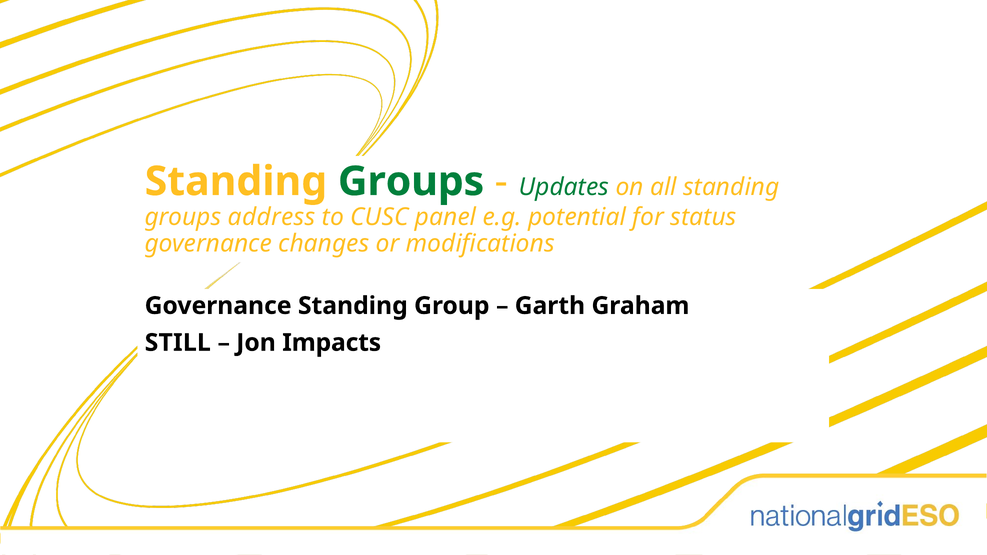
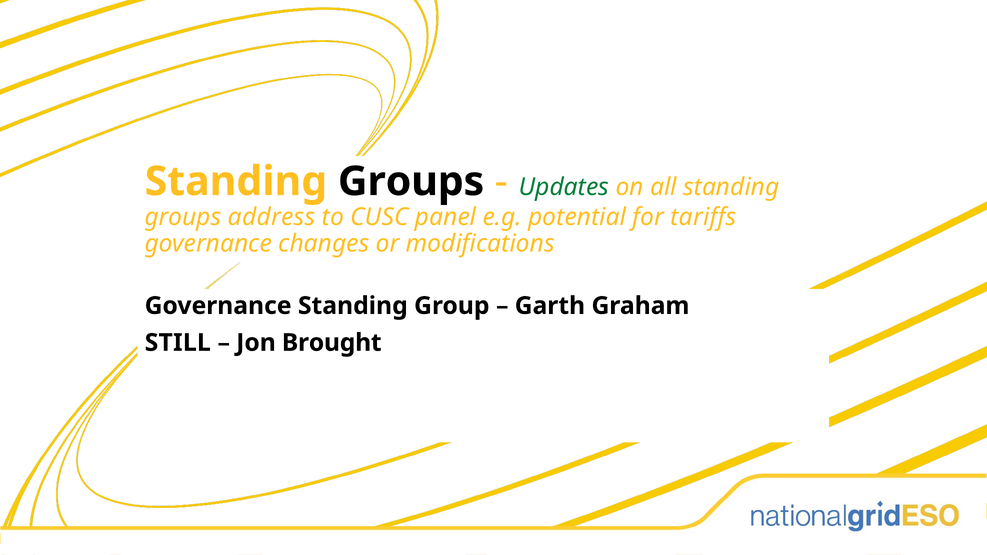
Groups at (411, 182) colour: green -> black
status: status -> tariffs
Impacts: Impacts -> Brought
